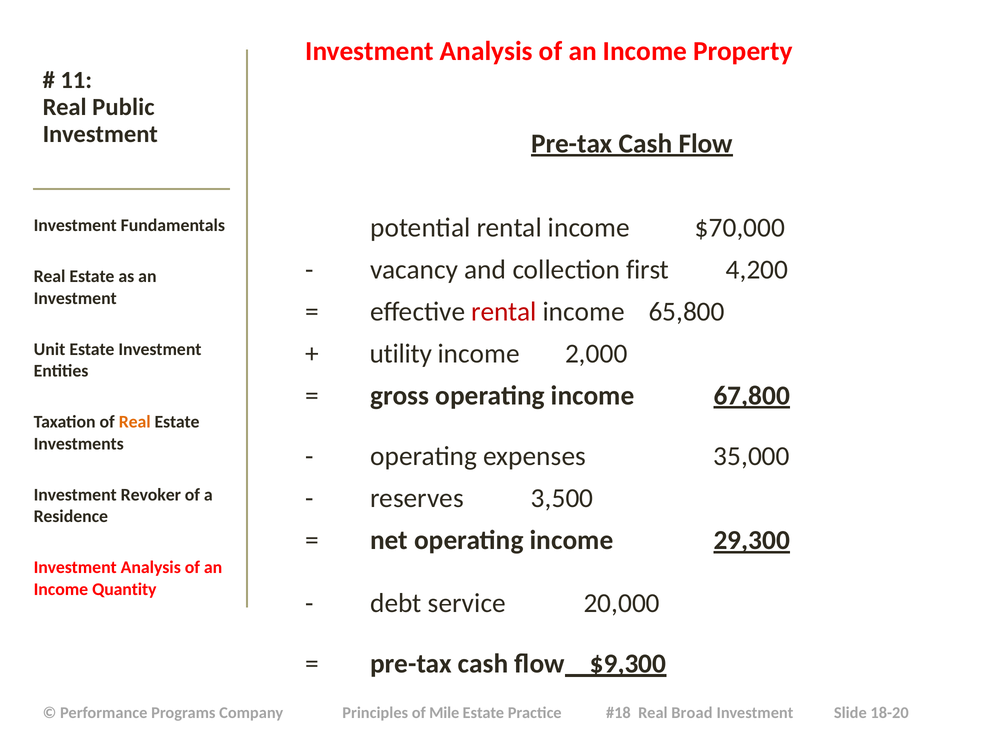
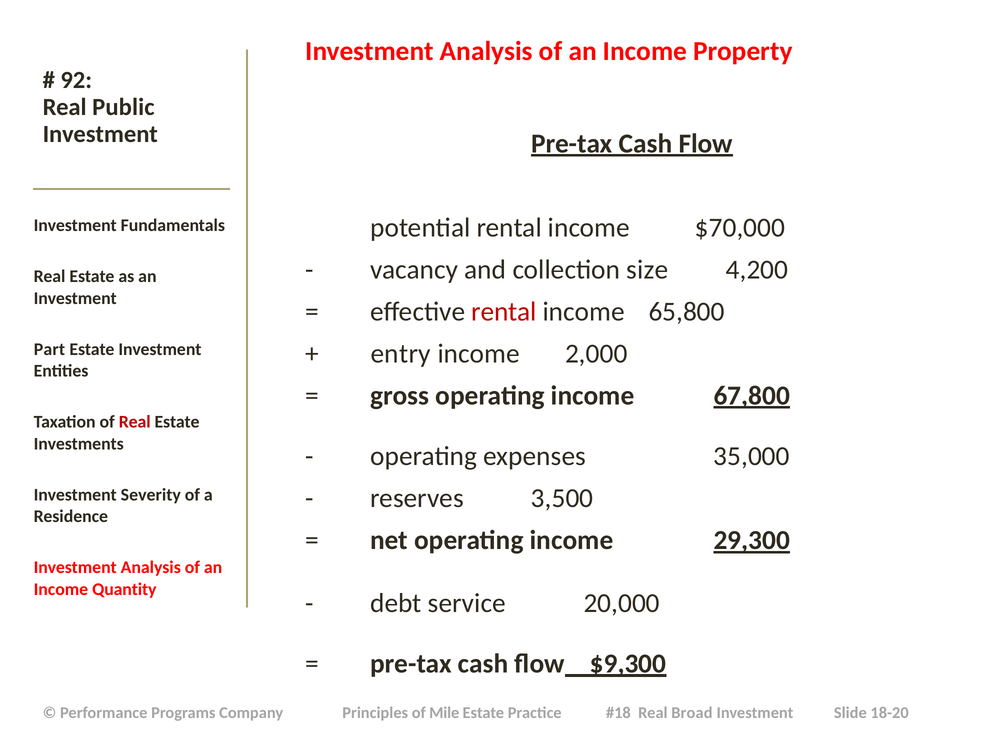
11: 11 -> 92
first: first -> size
Unit: Unit -> Part
utility: utility -> entry
Real at (135, 422) colour: orange -> red
Revoker: Revoker -> Severity
